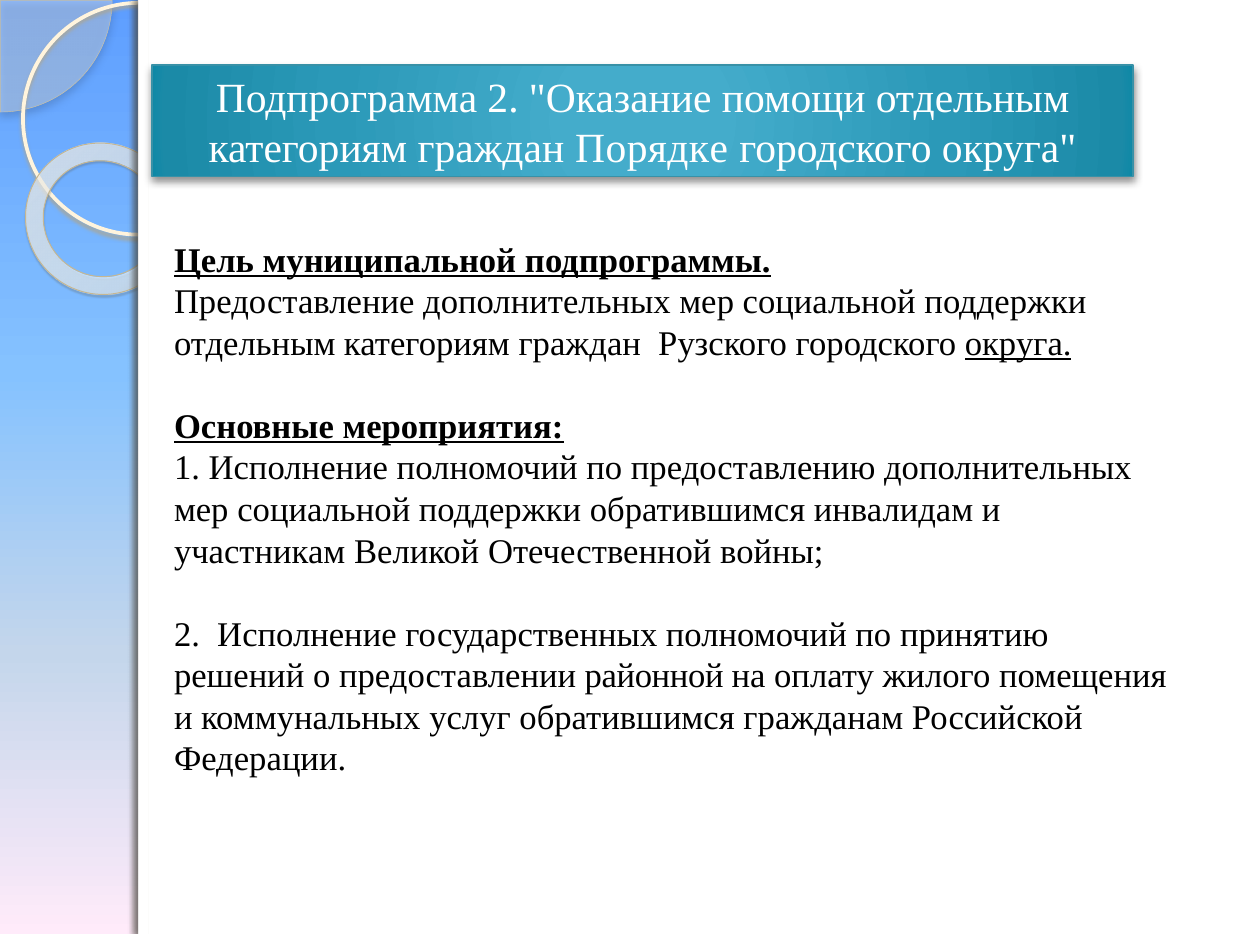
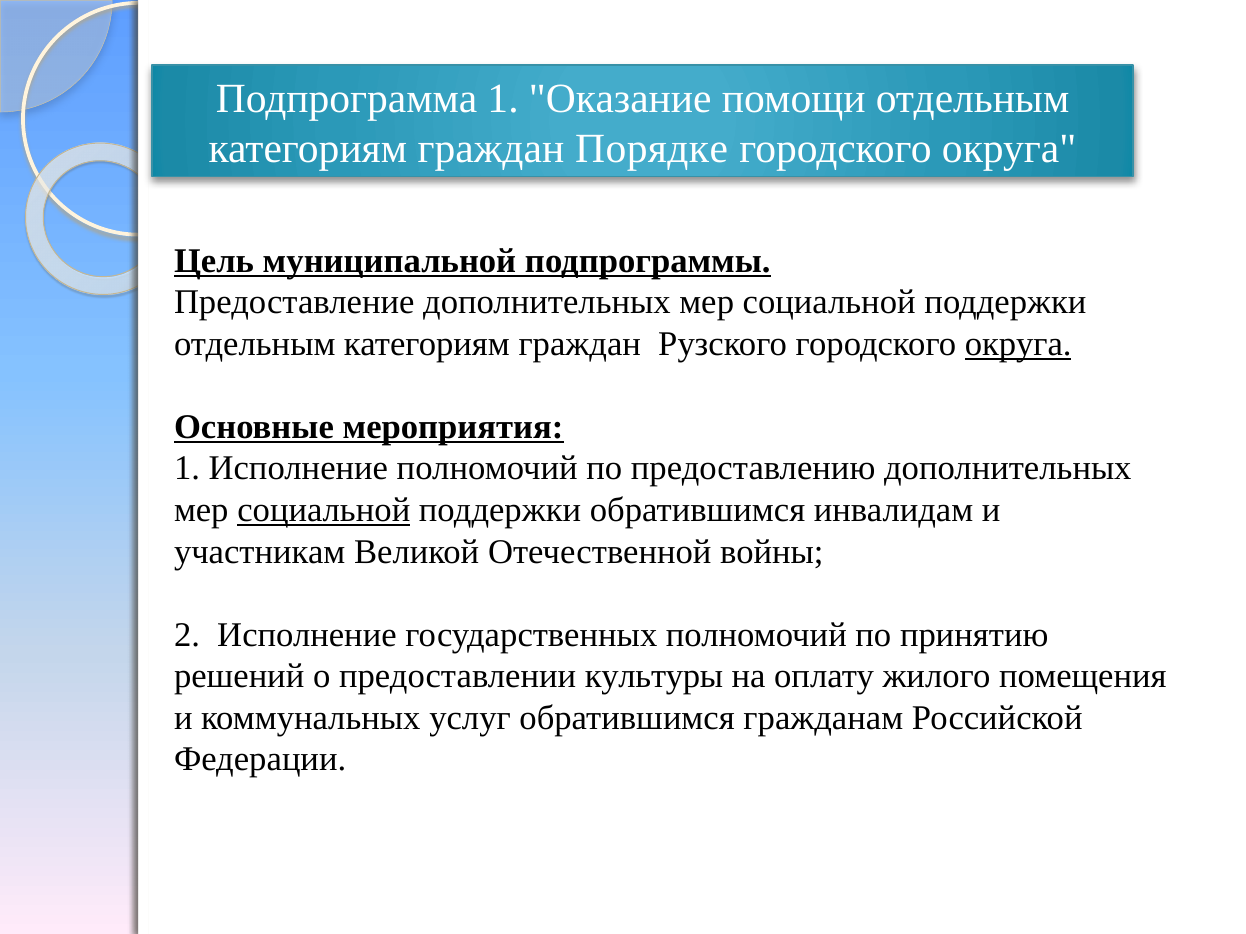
Подпрограмма 2: 2 -> 1
социальной at (324, 510) underline: none -> present
районной: районной -> культуры
